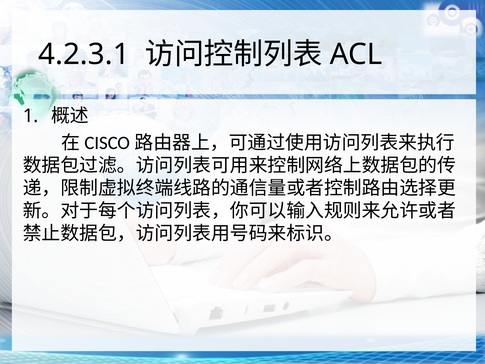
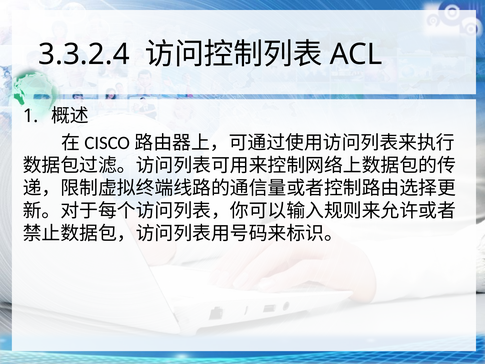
4.2.3.1: 4.2.3.1 -> 3.3.2.4
